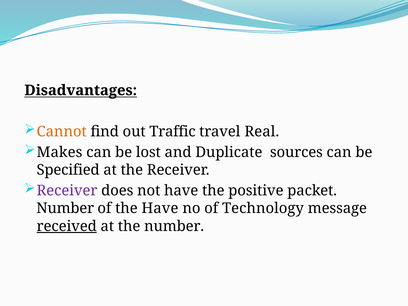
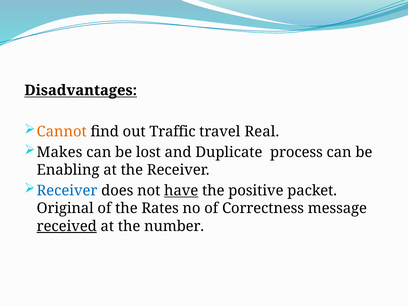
sources: sources -> process
Specified: Specified -> Enabling
Receiver at (67, 191) colour: purple -> blue
have at (181, 191) underline: none -> present
Number at (65, 208): Number -> Original
the Have: Have -> Rates
Technology: Technology -> Correctness
